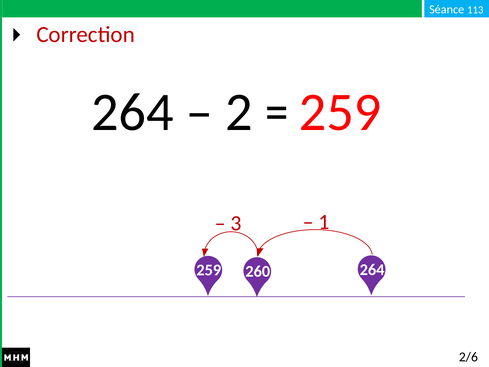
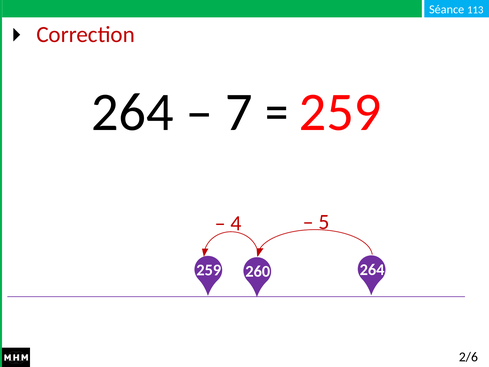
2: 2 -> 7
1: 1 -> 5
3: 3 -> 4
